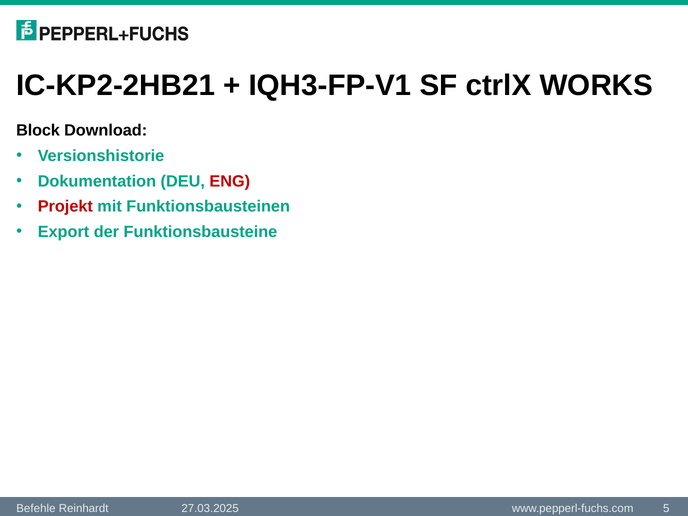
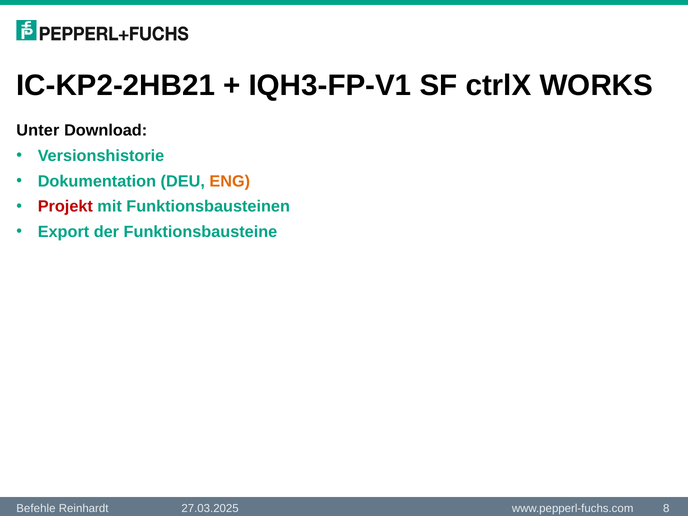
Block: Block -> Unter
ENG colour: red -> orange
5: 5 -> 8
